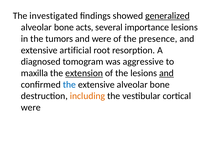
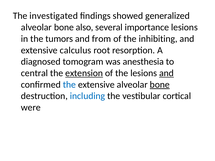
generalized underline: present -> none
acts: acts -> also
and were: were -> from
presence: presence -> inhibiting
artificial: artificial -> calculus
aggressive: aggressive -> anesthesia
maxilla: maxilla -> central
bone at (160, 85) underline: none -> present
including colour: orange -> blue
